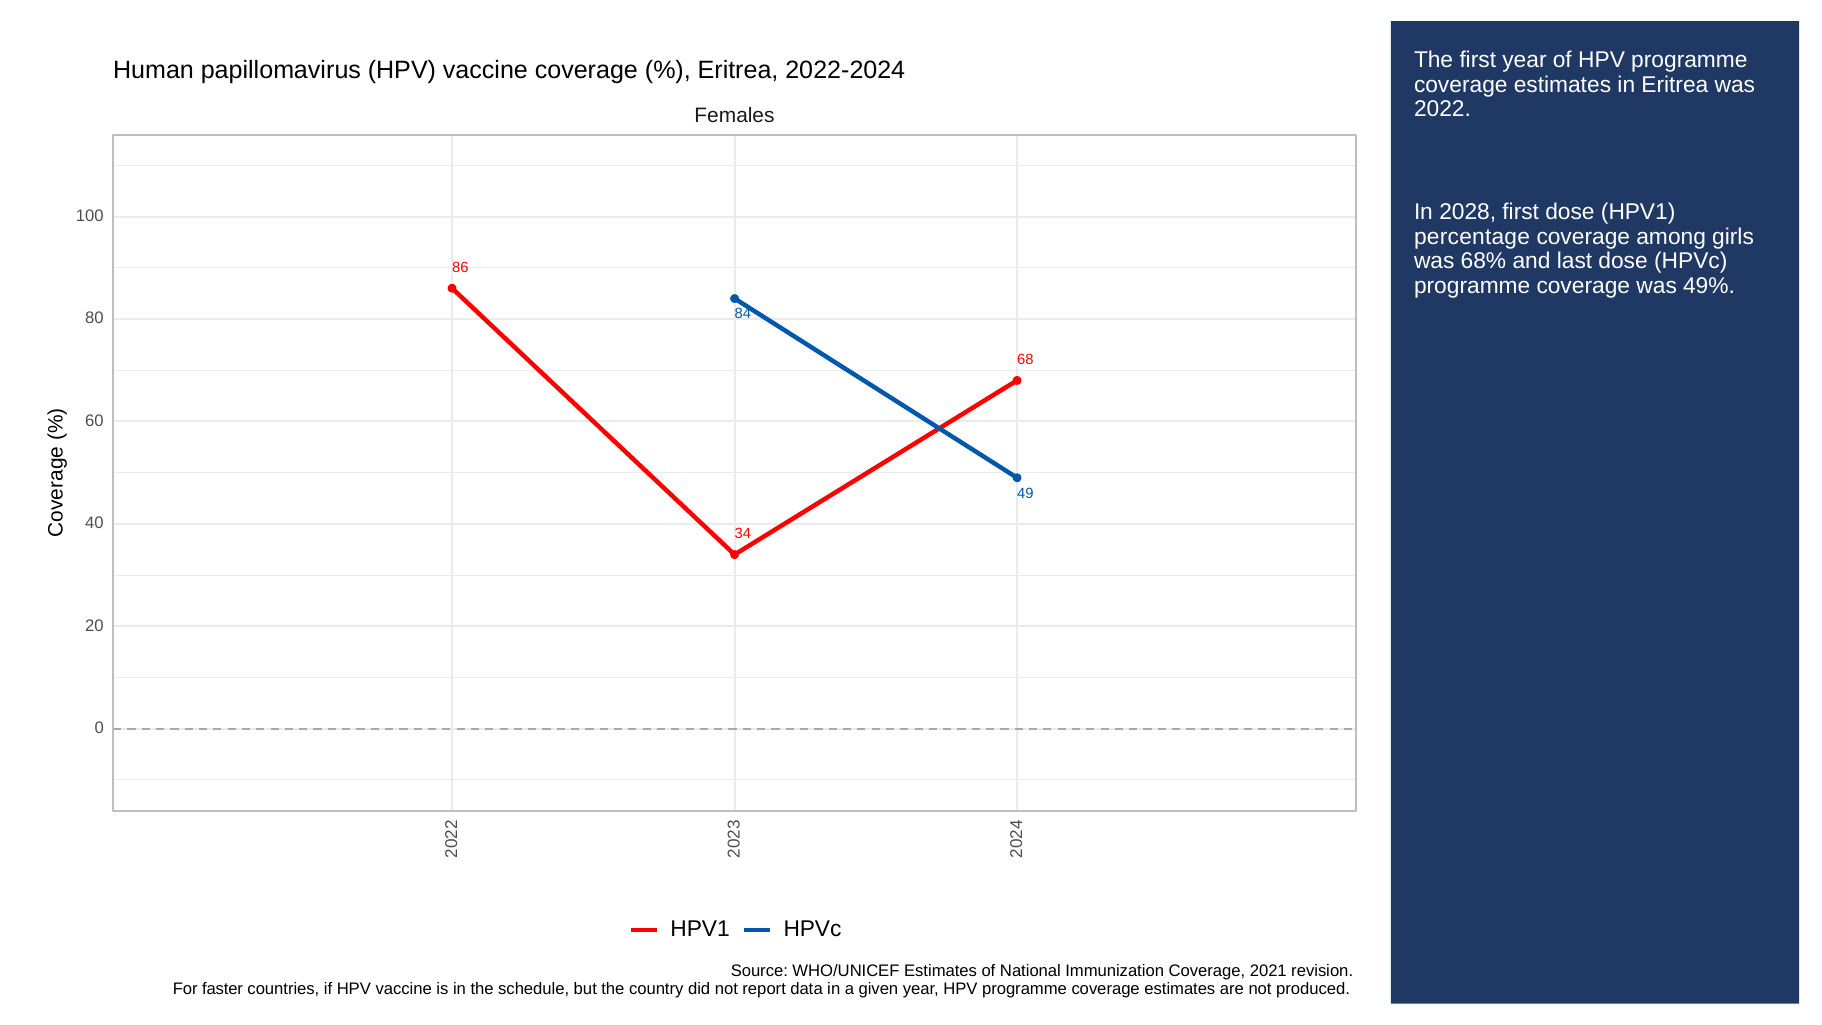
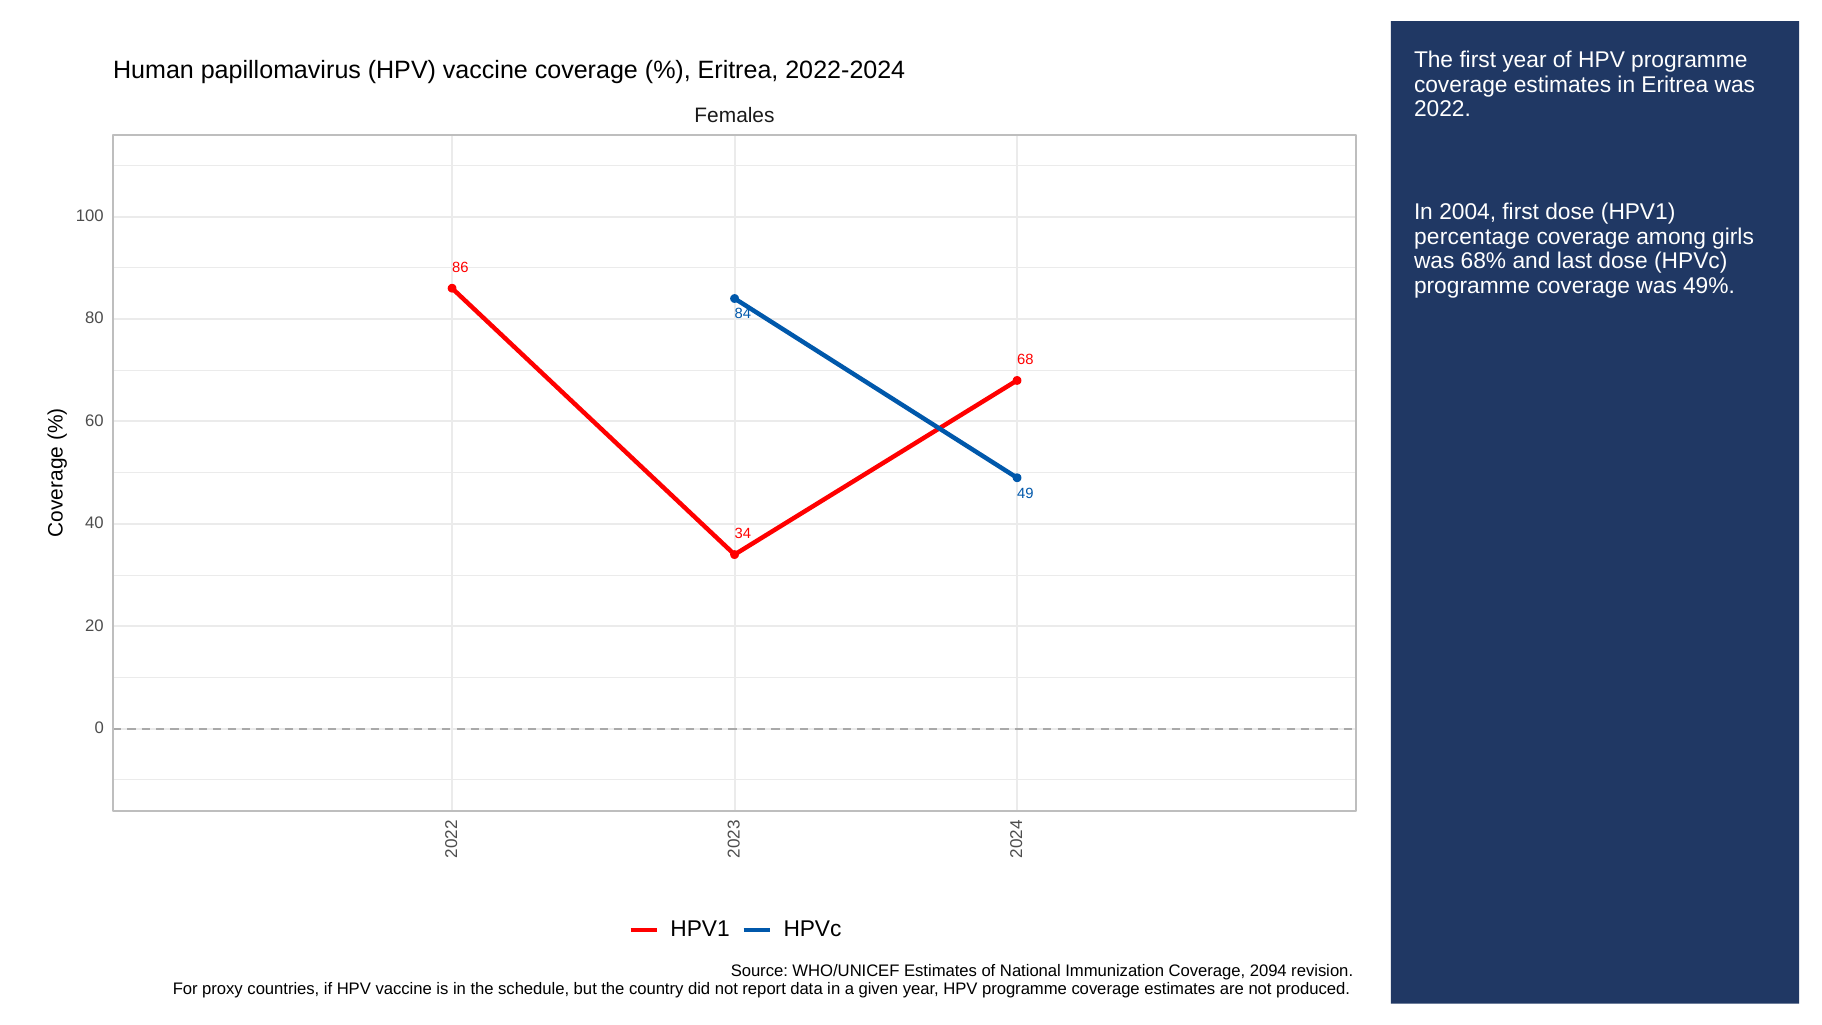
2028: 2028 -> 2004
2021: 2021 -> 2094
faster: faster -> proxy
